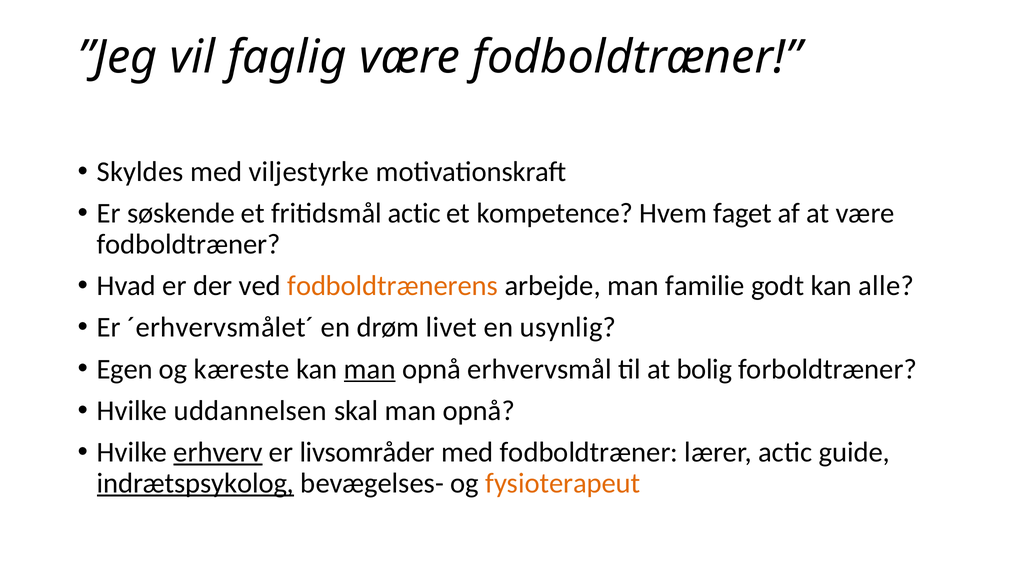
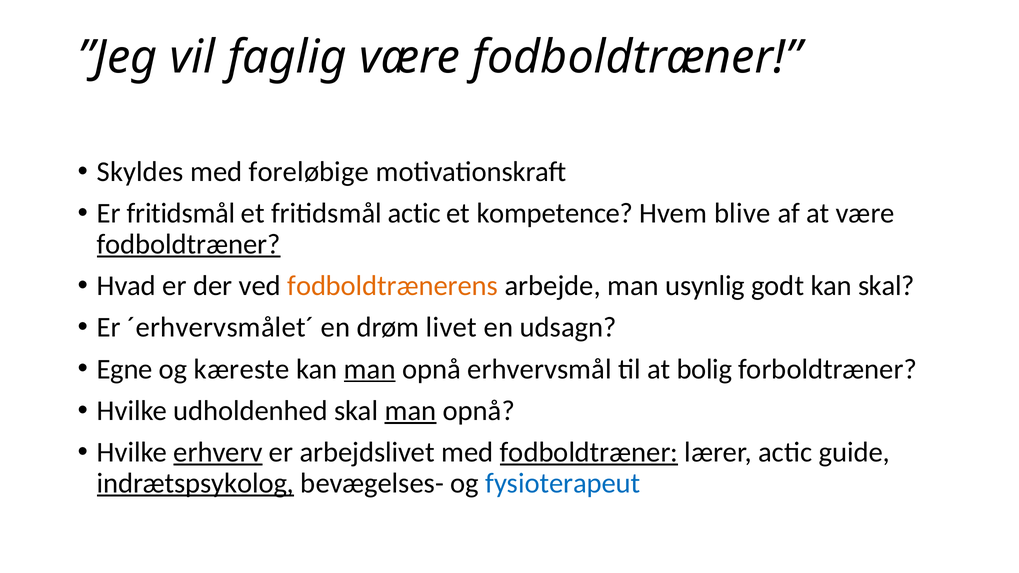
viljestyrke: viljestyrke -> foreløbige
Er søskende: søskende -> fritidsmål
faget: faget -> blive
fodboldtræner at (189, 244) underline: none -> present
familie: familie -> usynlig
kan alle: alle -> skal
usynlig: usynlig -> udsagn
Egen: Egen -> Egne
uddannelsen: uddannelsen -> udholdenhed
man at (410, 411) underline: none -> present
livsområder: livsområder -> arbejdslivet
fodboldtræner at (589, 452) underline: none -> present
fysioterapeut colour: orange -> blue
